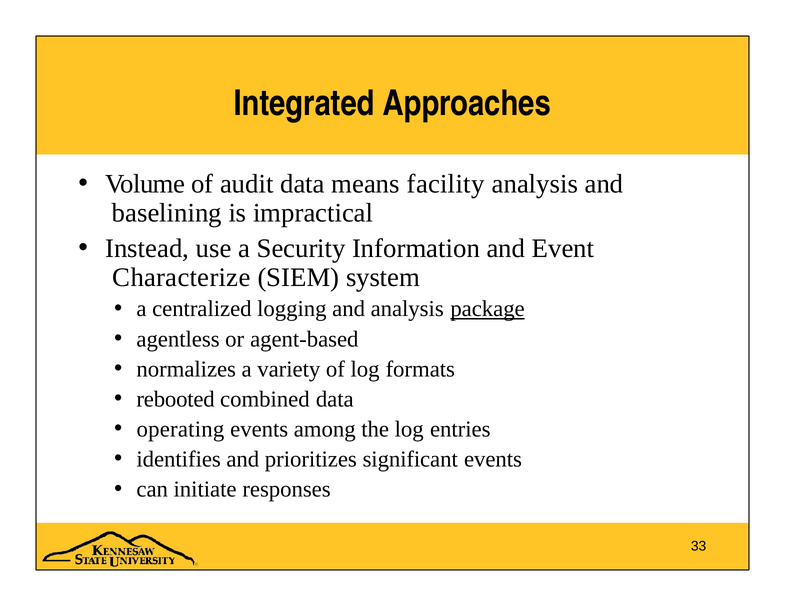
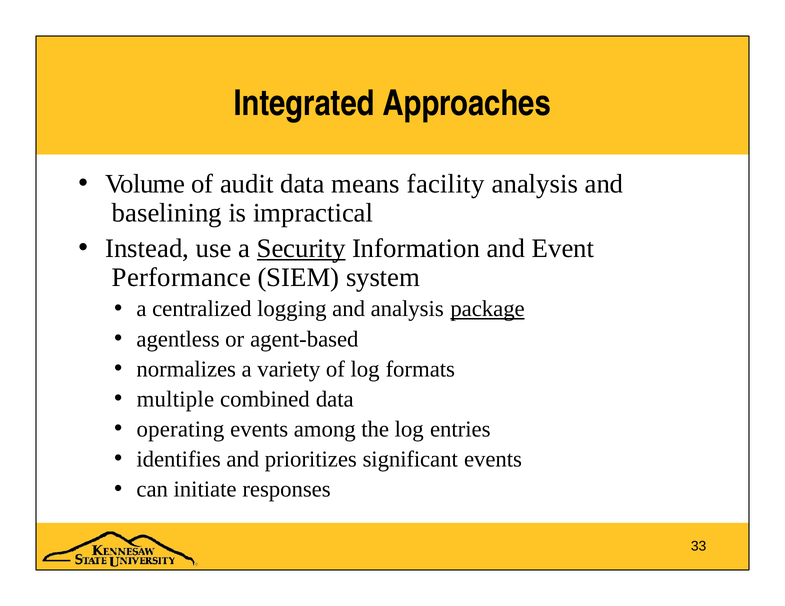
Security underline: none -> present
Characterize: Characterize -> Performance
rebooted: rebooted -> multiple
